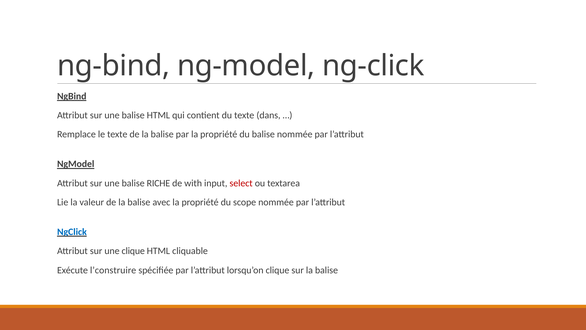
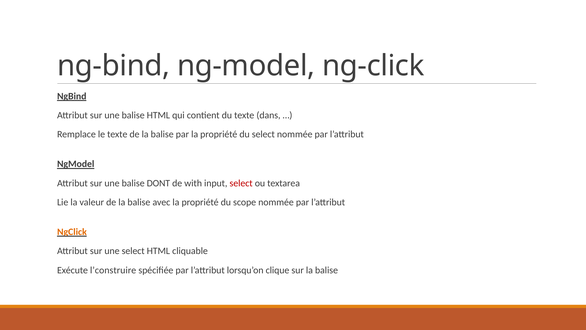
du balise: balise -> select
RICHE: RICHE -> DONT
NgClick colour: blue -> orange
une clique: clique -> select
